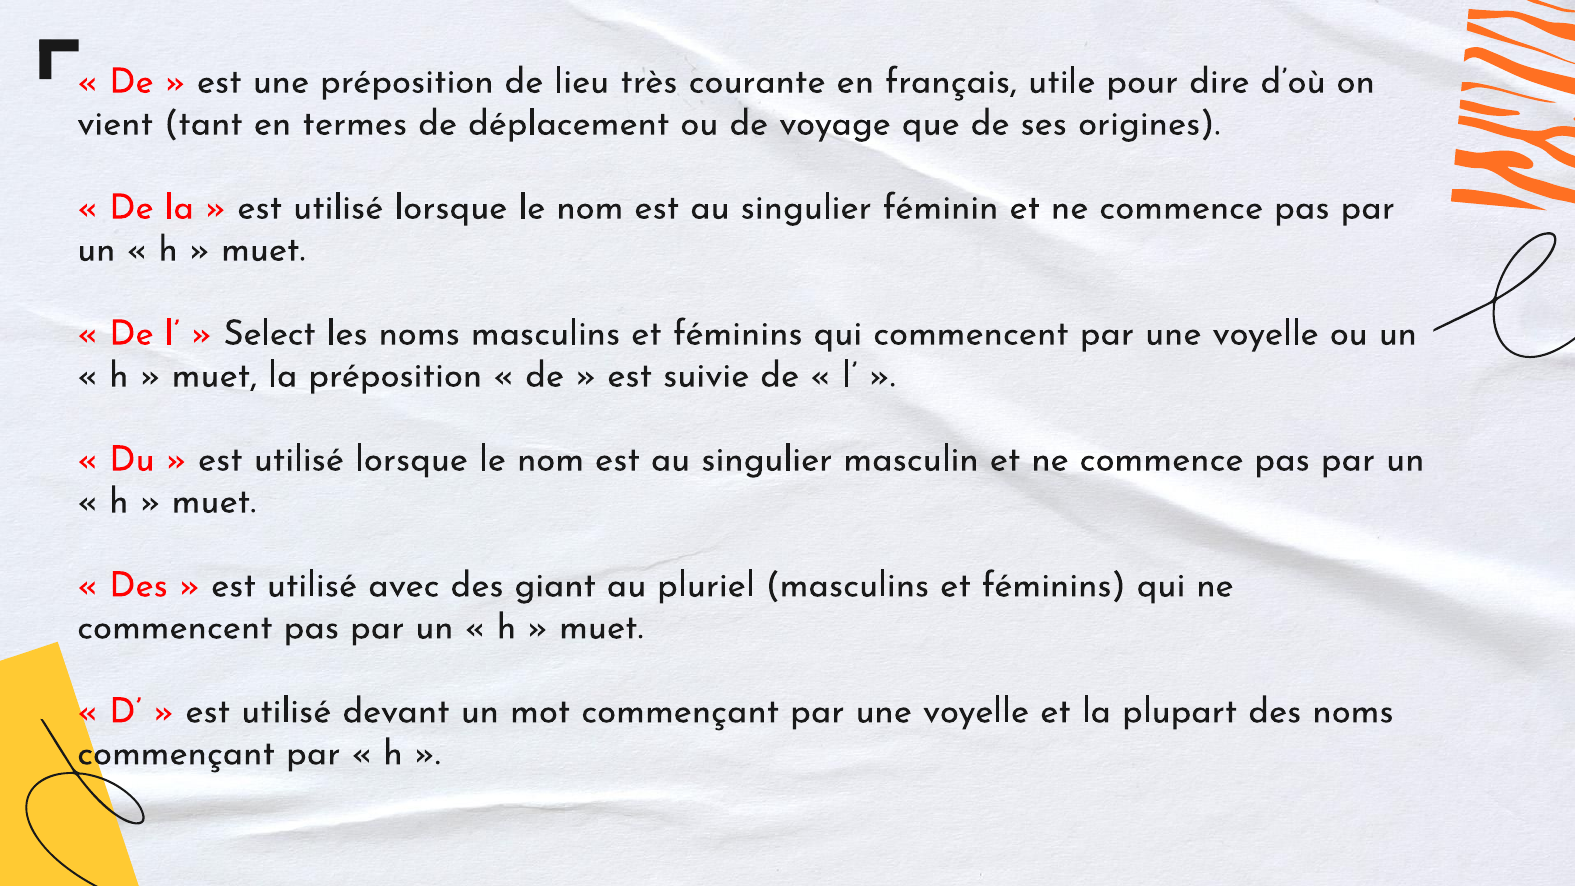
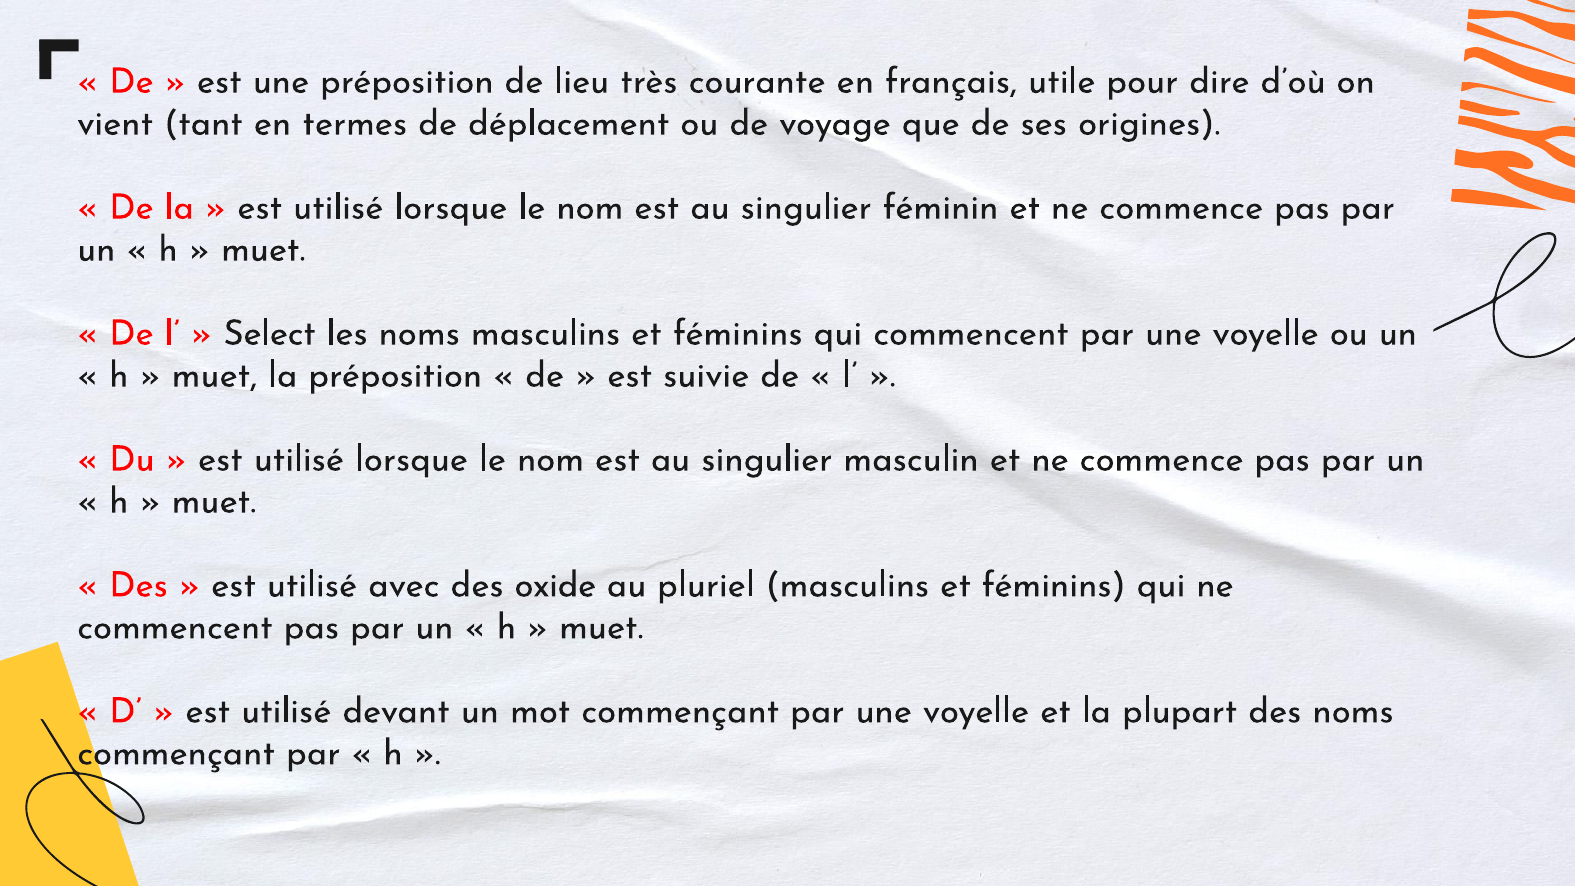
giant: giant -> oxide
